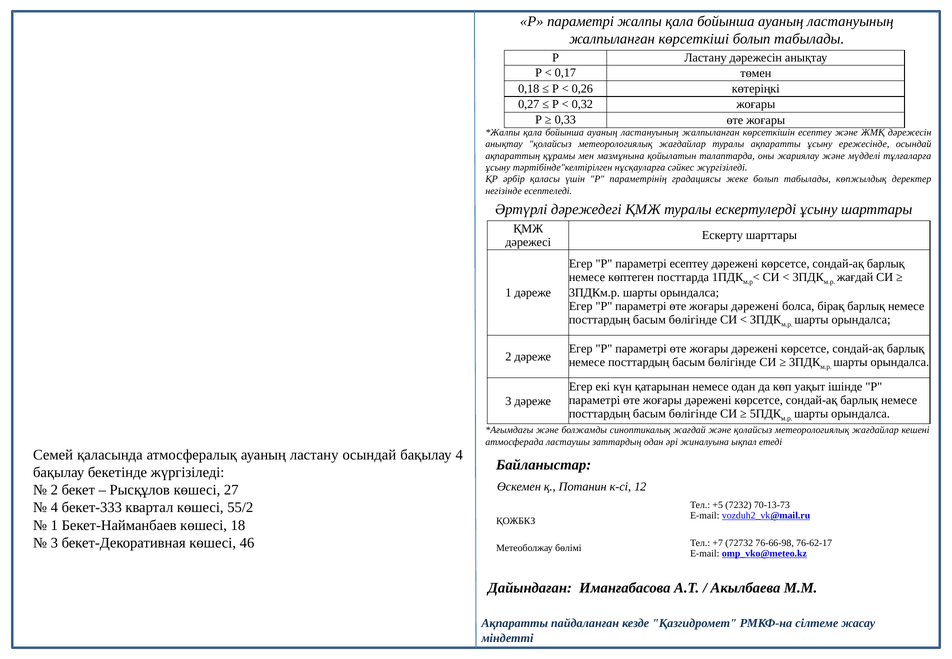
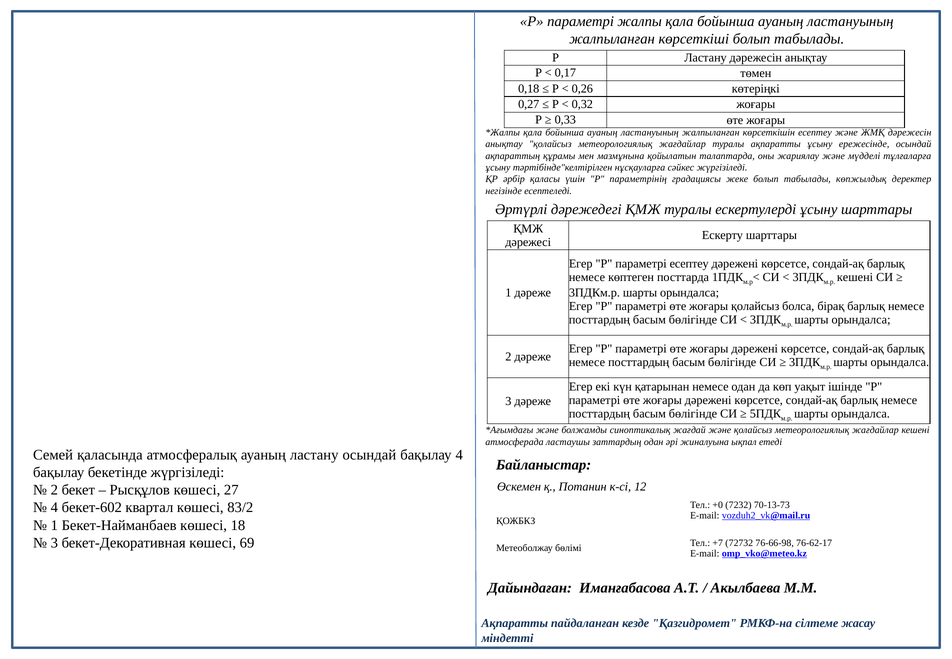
жағдай at (855, 277): жағдай -> кешені
дәрежені at (755, 306): дәрежені -> қолайсыз
+5: +5 -> +0
бекет-333: бекет-333 -> бекет-602
55/2: 55/2 -> 83/2
46: 46 -> 69
